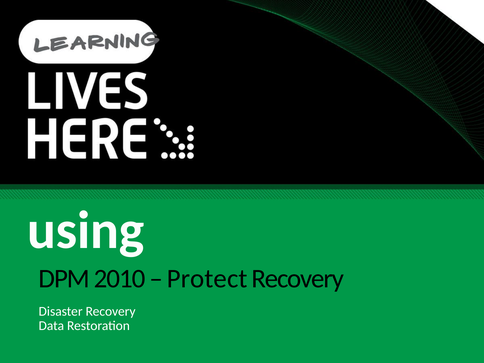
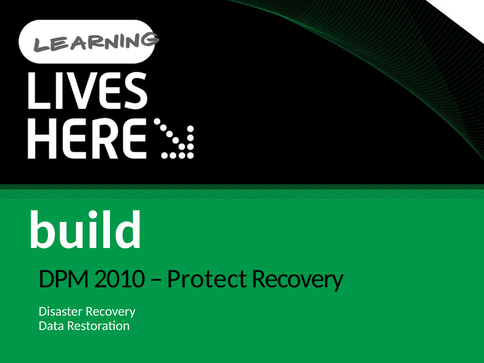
using: using -> build
